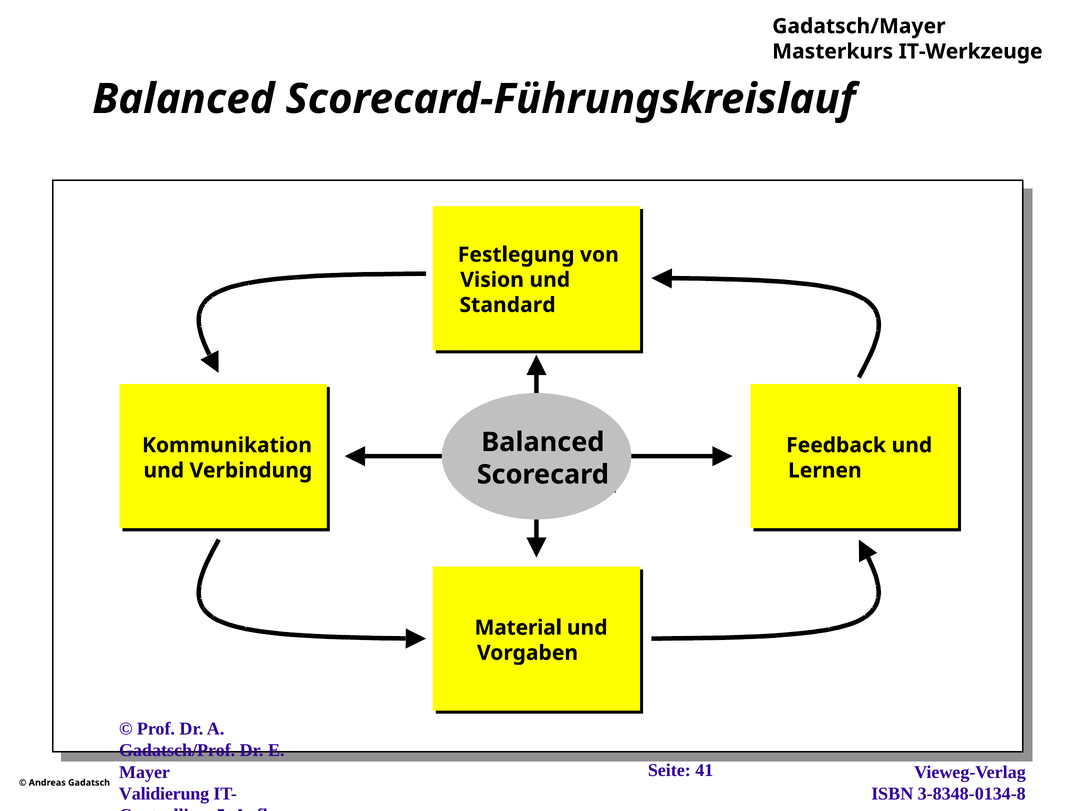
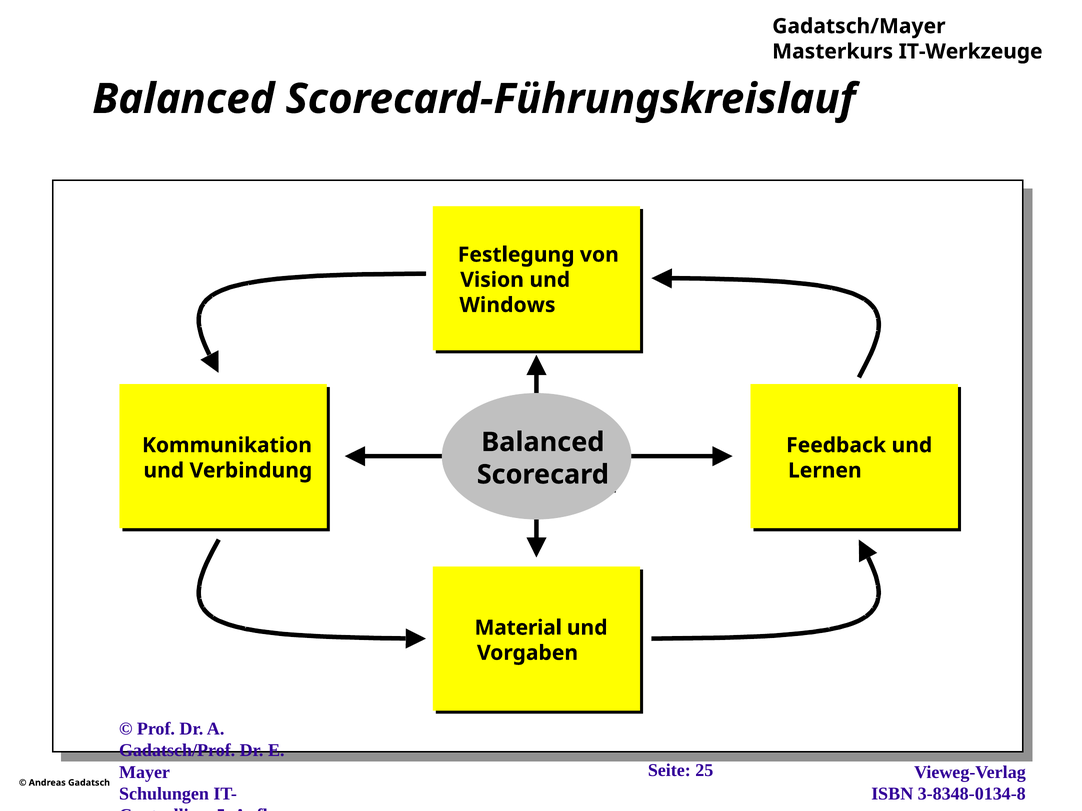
Standard: Standard -> Windows
41: 41 -> 25
Validierung: Validierung -> Schulungen
